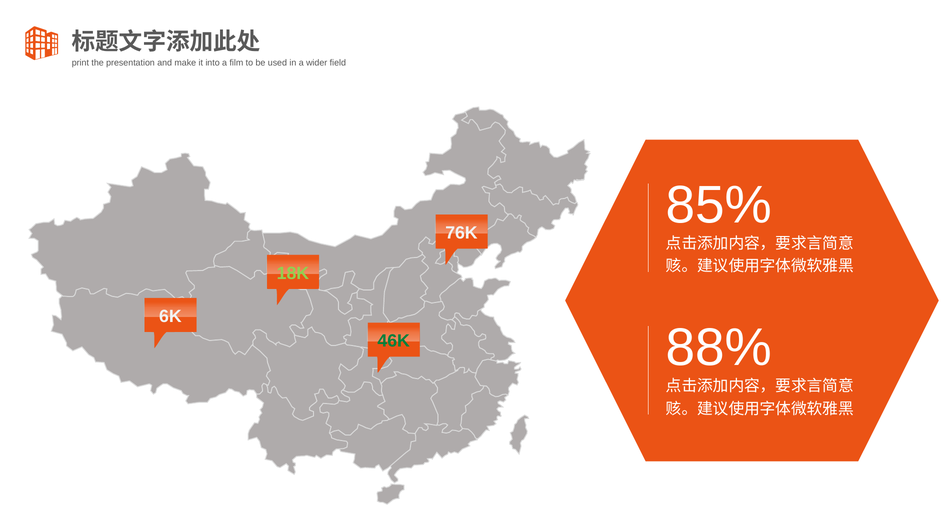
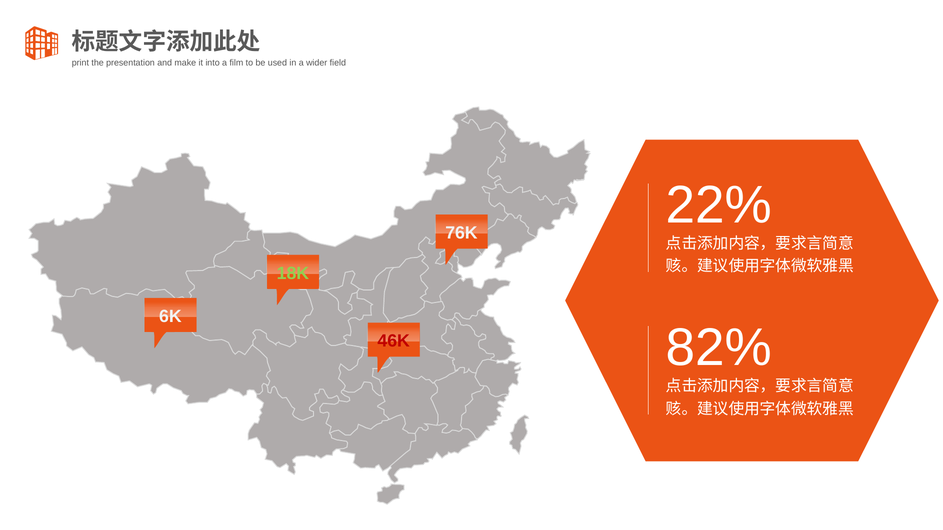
85%: 85% -> 22%
88%: 88% -> 82%
46K colour: green -> red
